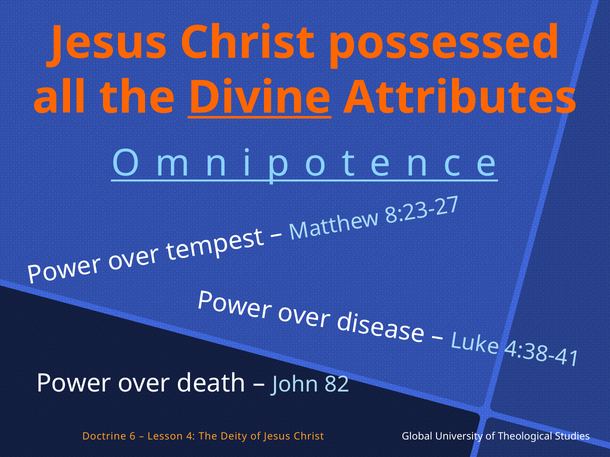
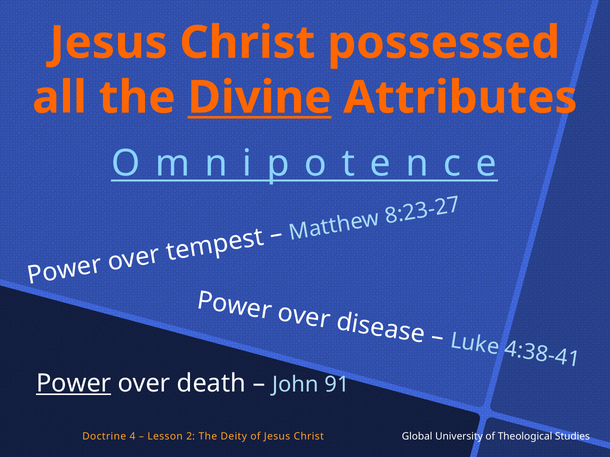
Power underline: none -> present
82: 82 -> 91
Doctrine 6: 6 -> 4
Lesson 4: 4 -> 2
